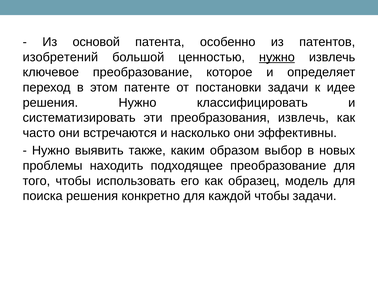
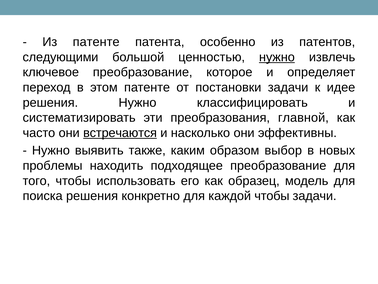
Из основой: основой -> патенте
изобретений: изобретений -> следующими
преобразования извлечь: извлечь -> главной
встречаются underline: none -> present
